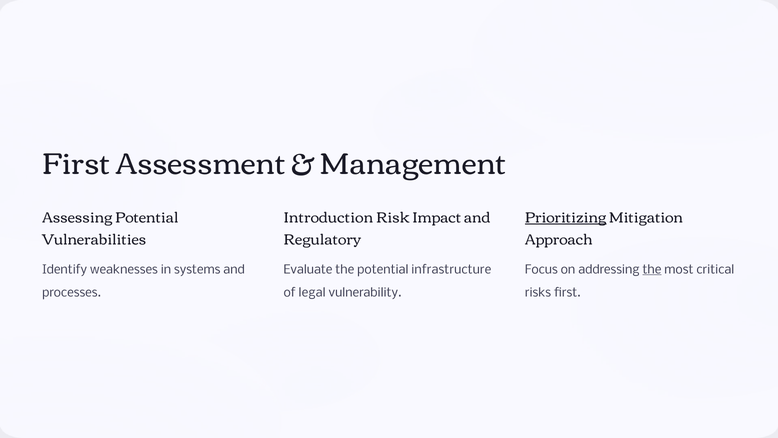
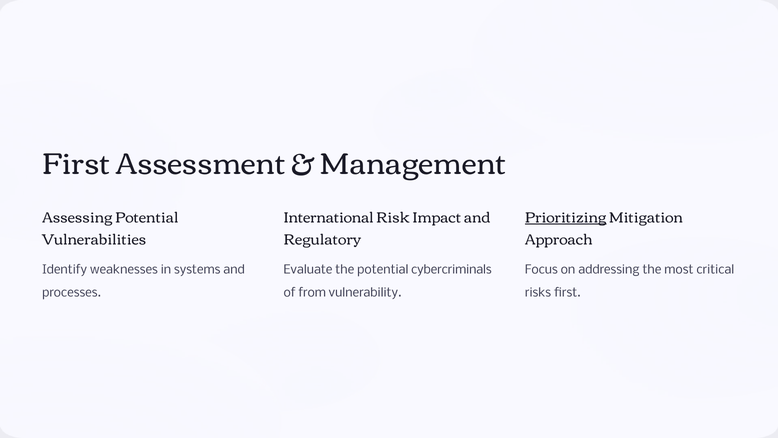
Introduction: Introduction -> International
infrastructure: infrastructure -> cybercriminals
the at (652, 270) underline: present -> none
legal: legal -> from
